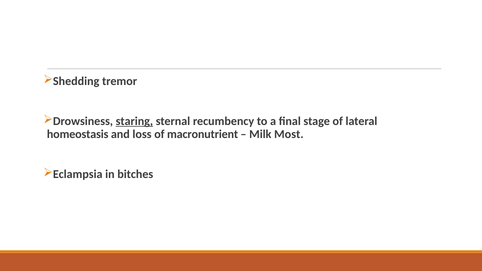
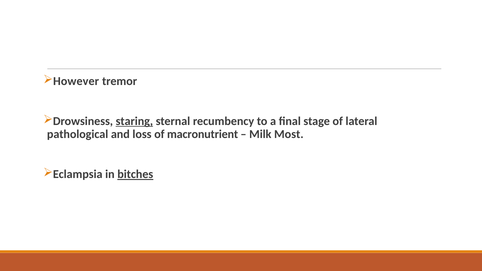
Shedding: Shedding -> However
homeostasis: homeostasis -> pathological
bitches underline: none -> present
